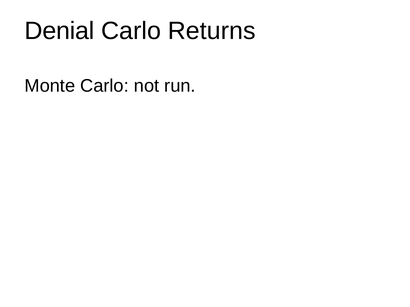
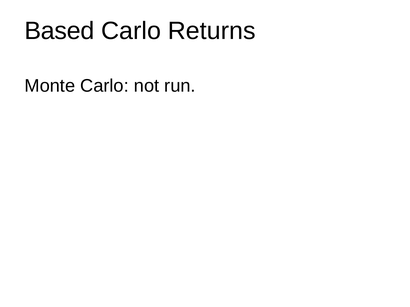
Denial: Denial -> Based
